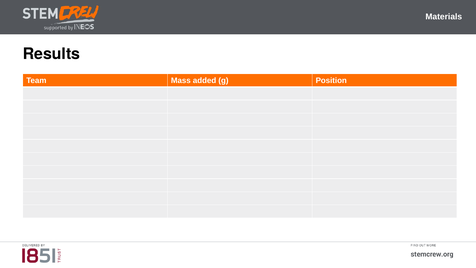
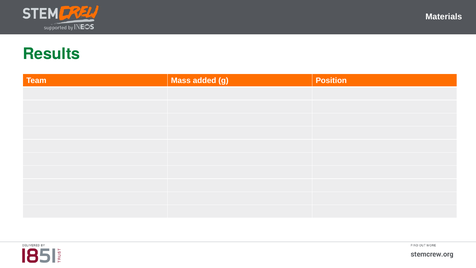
Results colour: black -> green
